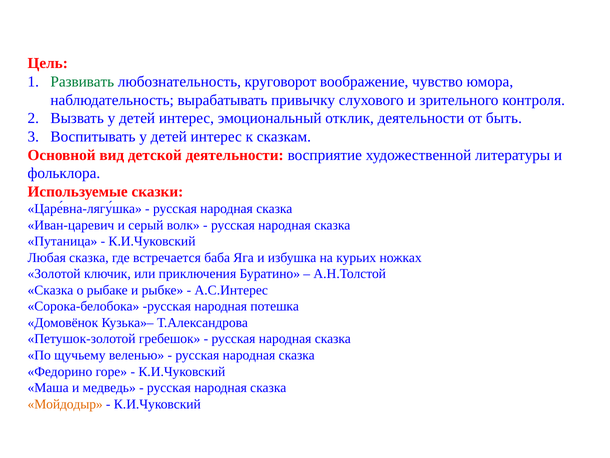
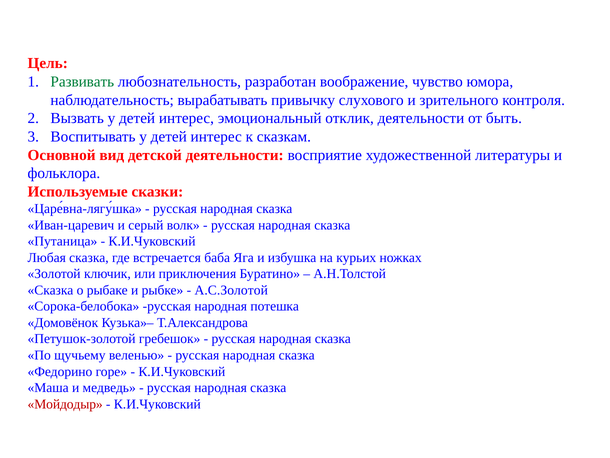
круговорот: круговорот -> разработан
А.С.Интерес: А.С.Интерес -> А.С.Золотой
Мойдодыр colour: orange -> red
